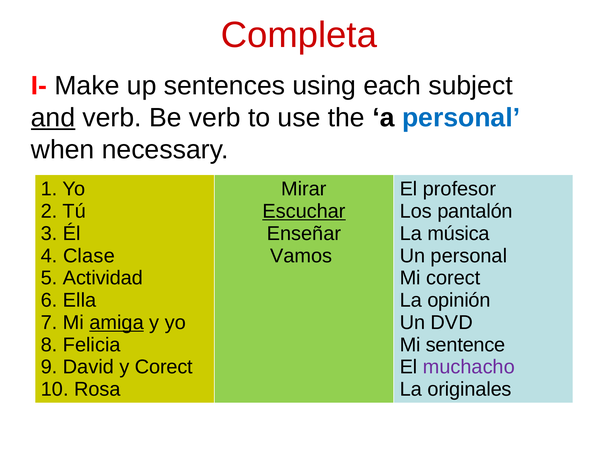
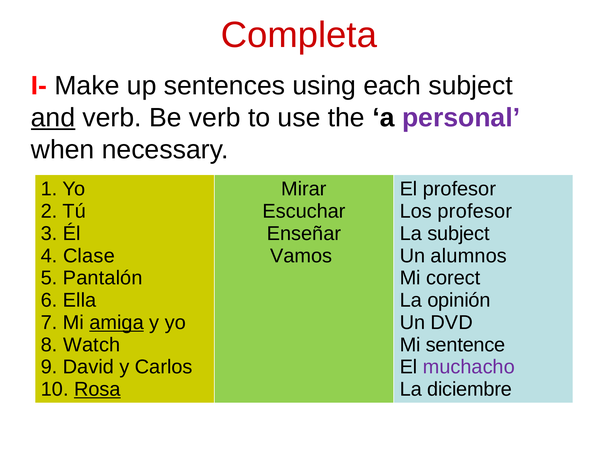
personal at (461, 117) colour: blue -> purple
Escuchar underline: present -> none
Los pantalón: pantalón -> profesor
La música: música -> subject
Un personal: personal -> alumnos
Actividad: Actividad -> Pantalón
Felicia: Felicia -> Watch
y Corect: Corect -> Carlos
Rosa underline: none -> present
originales: originales -> diciembre
